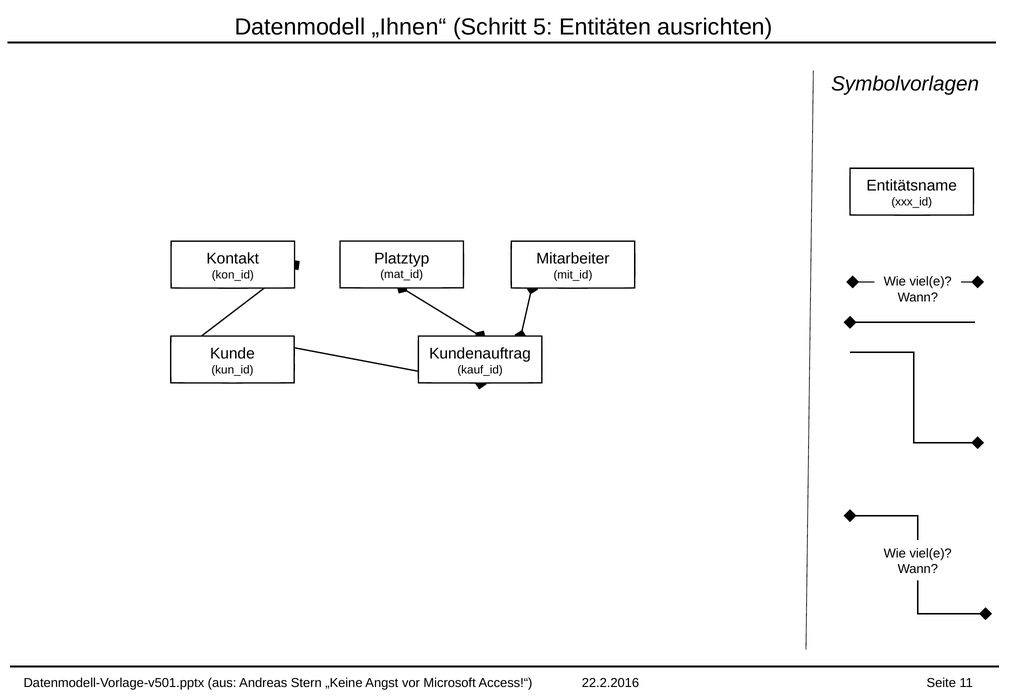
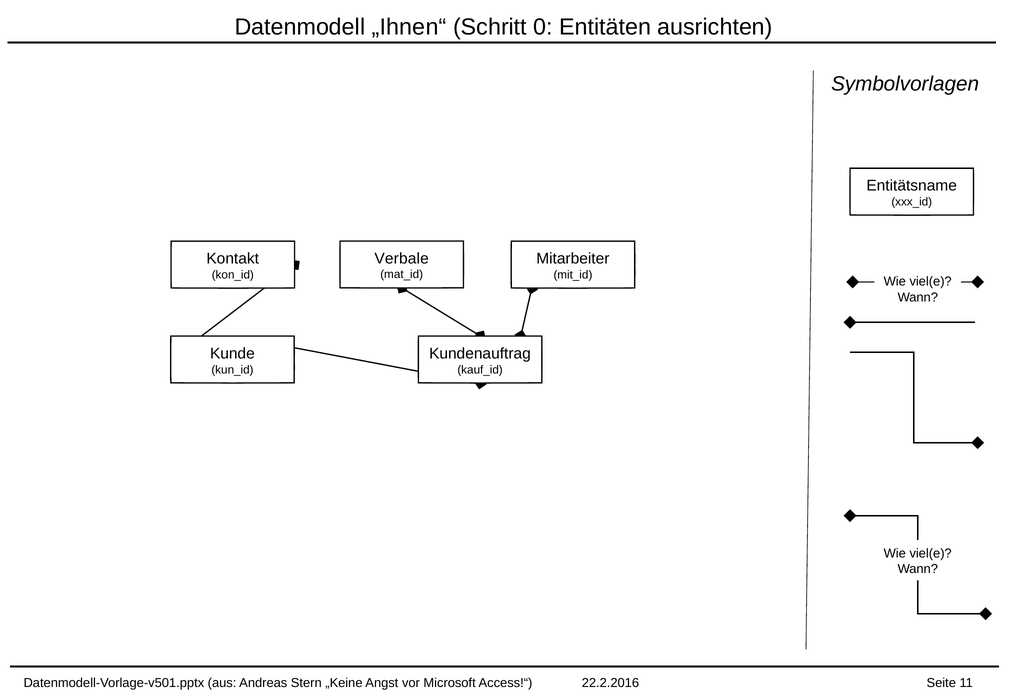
5: 5 -> 0
Platztyp: Platztyp -> Verbale
